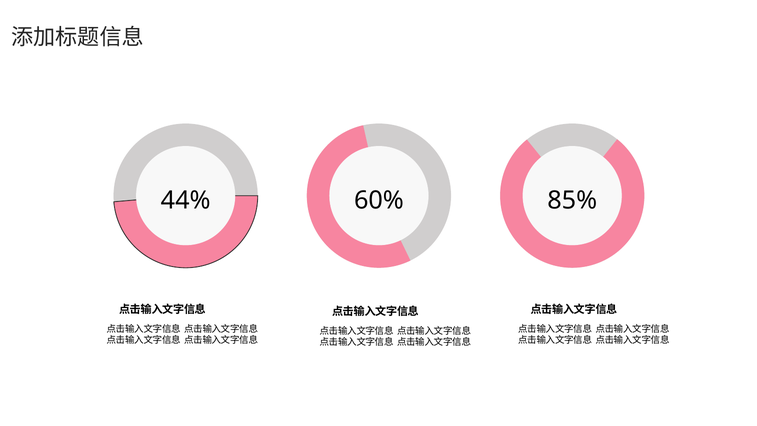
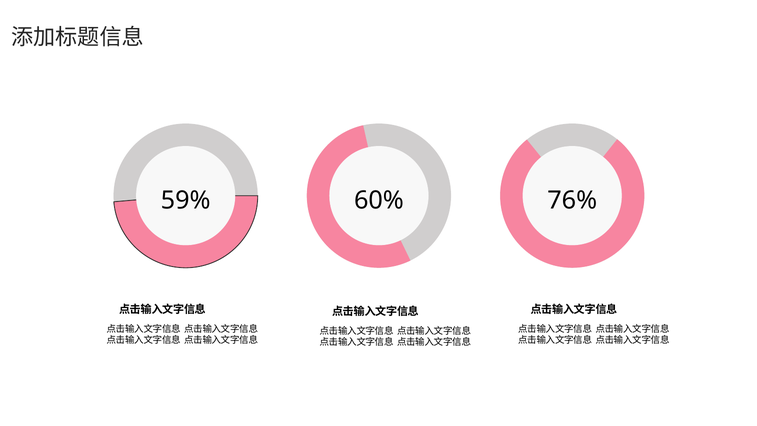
44%: 44% -> 59%
85%: 85% -> 76%
